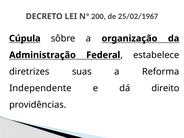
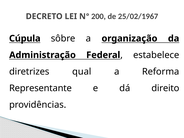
suas: suas -> qual
Independente: Independente -> Representante
